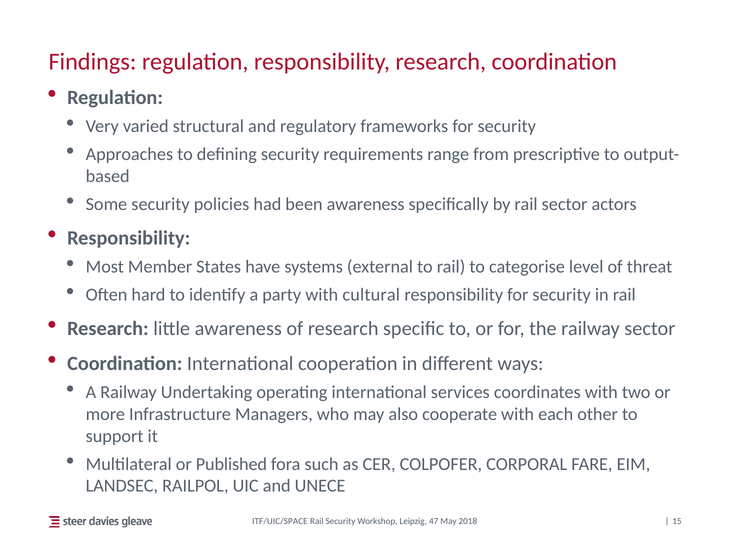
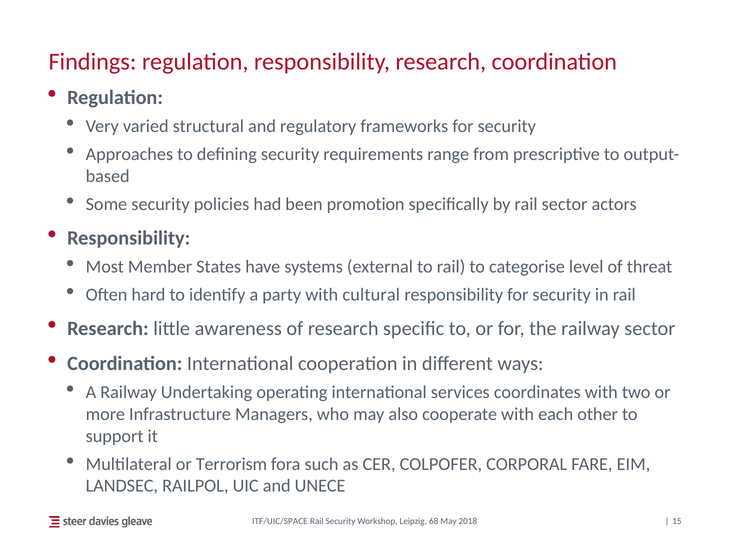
been awareness: awareness -> promotion
Published: Published -> Terrorism
47: 47 -> 68
